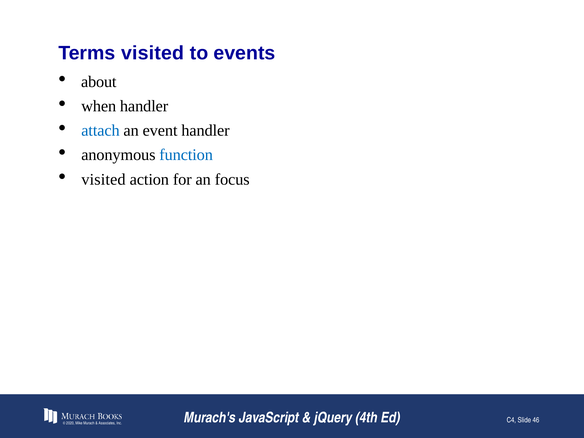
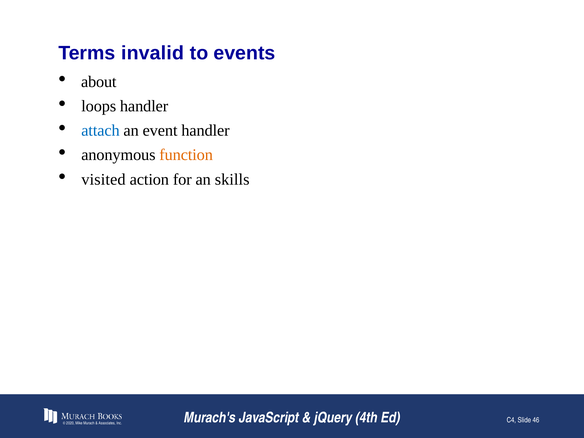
Terms visited: visited -> invalid
when: when -> loops
function colour: blue -> orange
focus: focus -> skills
